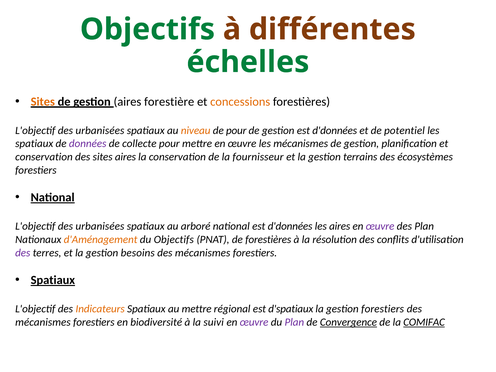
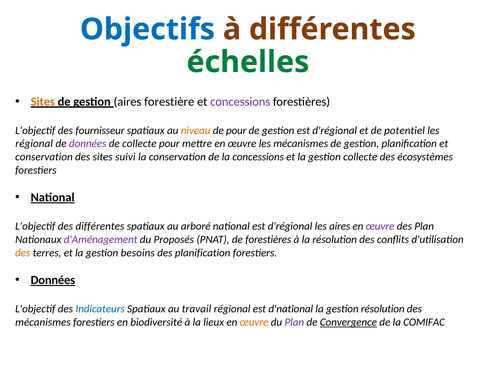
Objectifs at (147, 29) colour: green -> blue
concessions at (240, 102) colour: orange -> purple
urbanisées at (100, 130): urbanisées -> fournisseur
gestion est d'données: d'données -> d'régional
spatiaux at (34, 144): spatiaux -> régional
sites aires: aires -> suivi
la fournisseur: fournisseur -> concessions
gestion terrains: terrains -> collecte
urbanisées at (100, 226): urbanisées -> différentes
national est d'données: d'données -> d'régional
d'Aménagement colour: orange -> purple
du Objectifs: Objectifs -> Proposés
des at (23, 253) colour: purple -> orange
mécanismes at (203, 253): mécanismes -> planification
Spatiaux at (53, 280): Spatiaux -> Données
Indicateurs colour: orange -> blue
au mettre: mettre -> travail
d'spatiaux: d'spatiaux -> d'national
gestion forestiers: forestiers -> résolution
suivi: suivi -> lieux
œuvre at (254, 322) colour: purple -> orange
COMIFAC underline: present -> none
